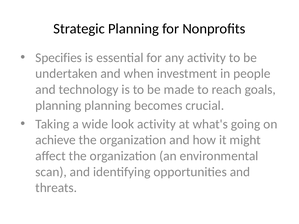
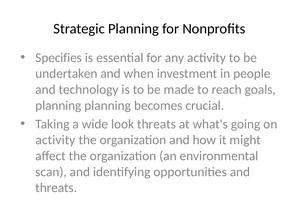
look activity: activity -> threats
achieve at (56, 140): achieve -> activity
